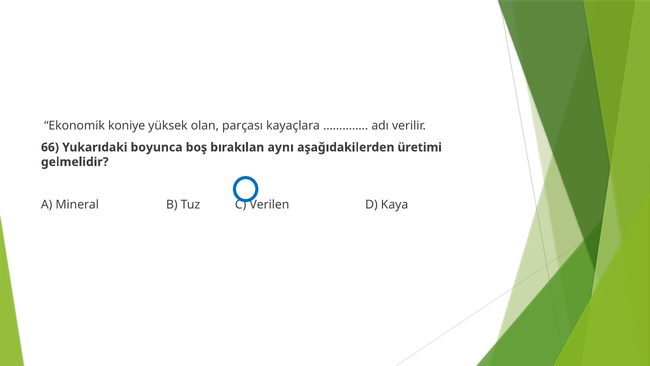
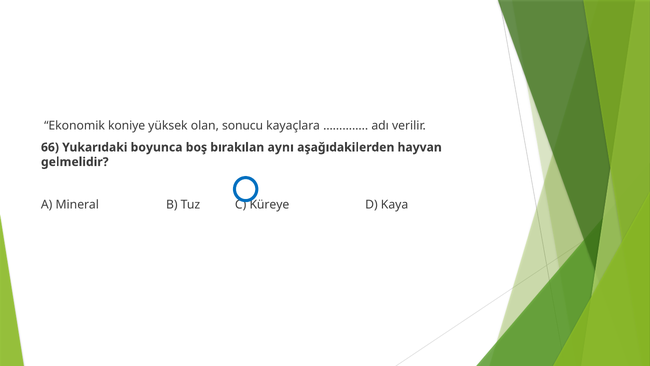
parçası: parçası -> sonucu
üretimi: üretimi -> hayvan
Verilen: Verilen -> Küreye
